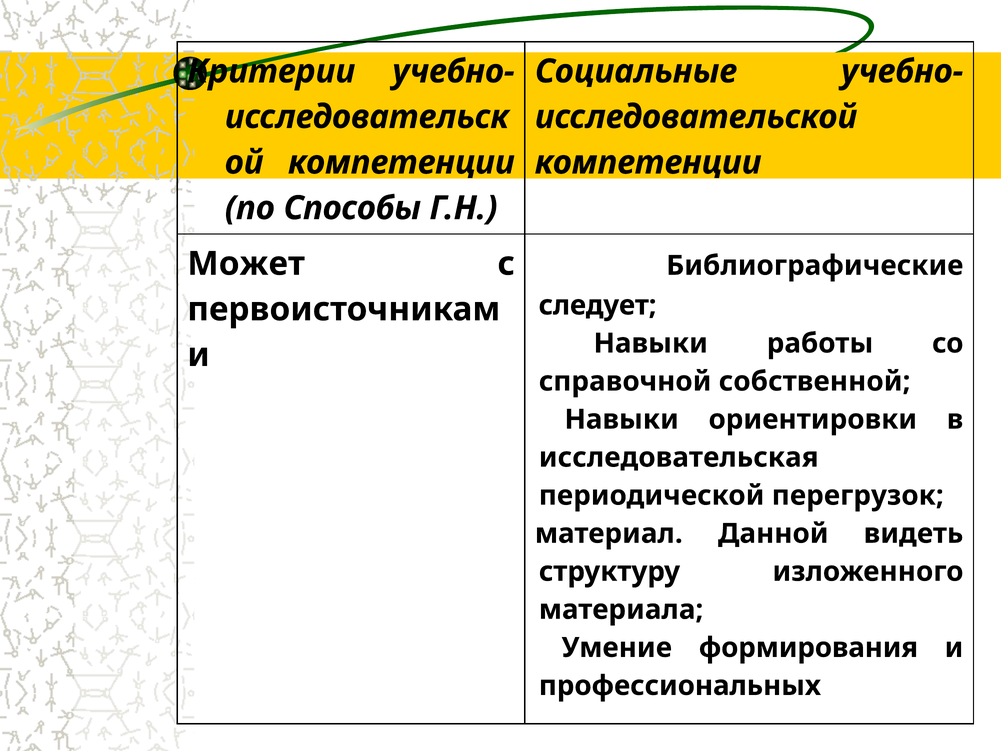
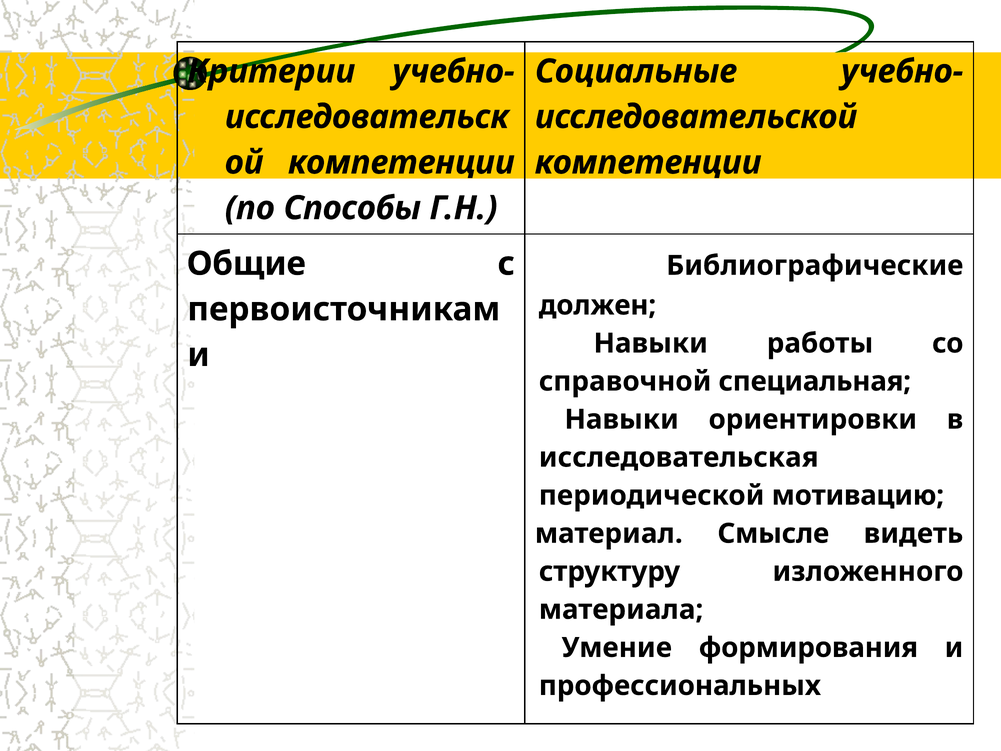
Может: Может -> Общие
следует: следует -> должен
собственной: собственной -> специальная
перегрузок: перегрузок -> мотивацию
Данной: Данной -> Смысле
